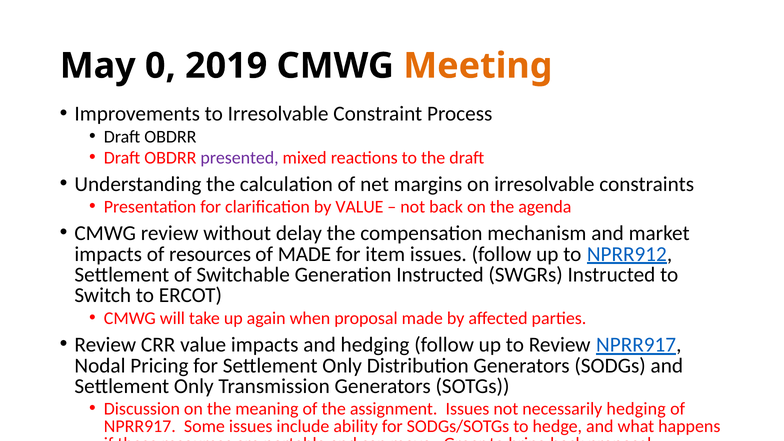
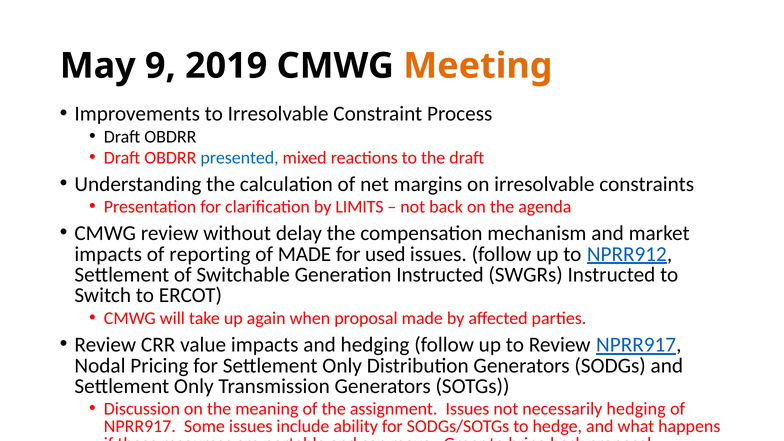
0: 0 -> 9
presented colour: purple -> blue
by VALUE: VALUE -> LIMITS
of resources: resources -> reporting
item: item -> used
